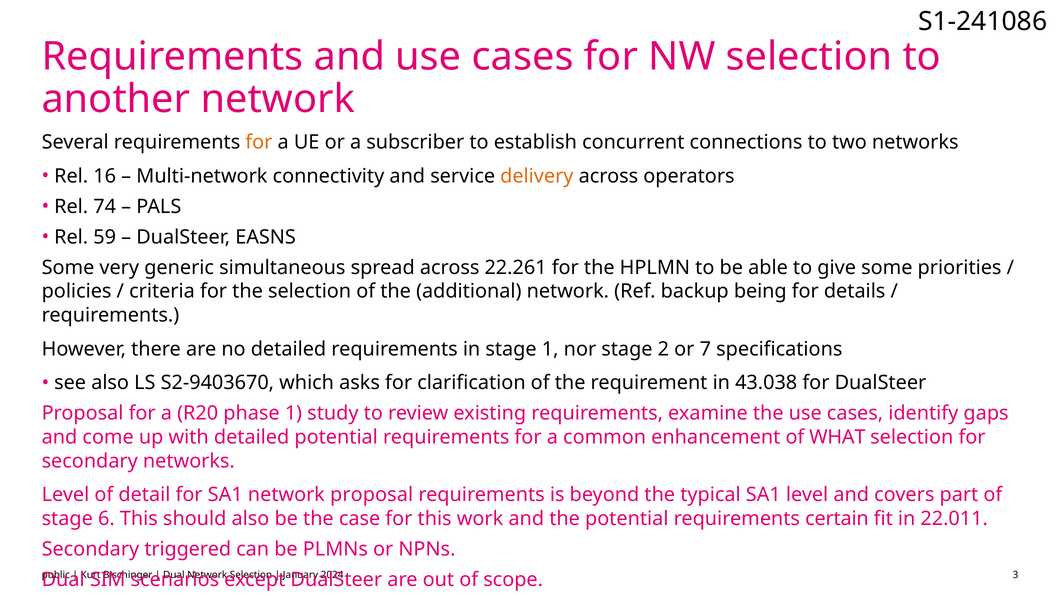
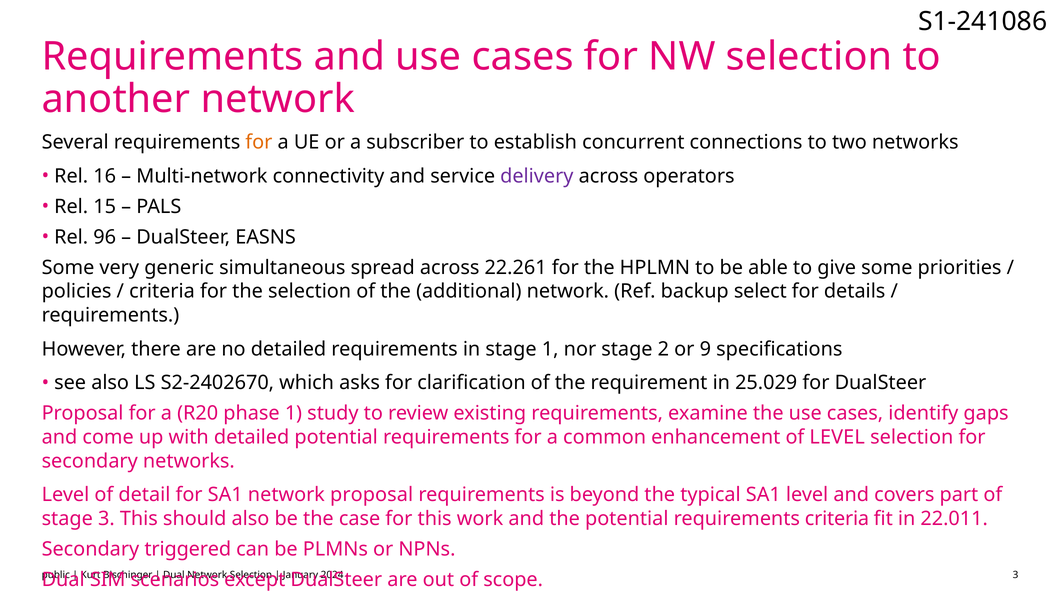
delivery colour: orange -> purple
74: 74 -> 15
59: 59 -> 96
being: being -> select
7: 7 -> 9
S2-9403670: S2-9403670 -> S2-2402670
43.038: 43.038 -> 25.029
of WHAT: WHAT -> LEVEL
stage 6: 6 -> 3
requirements certain: certain -> criteria
